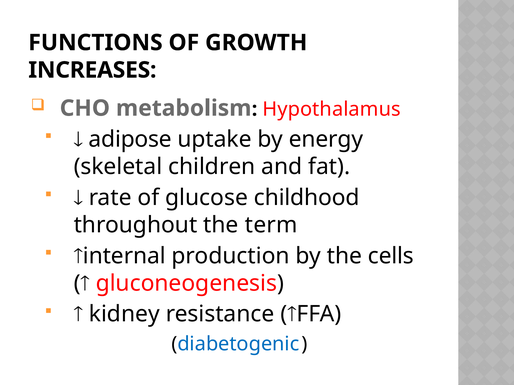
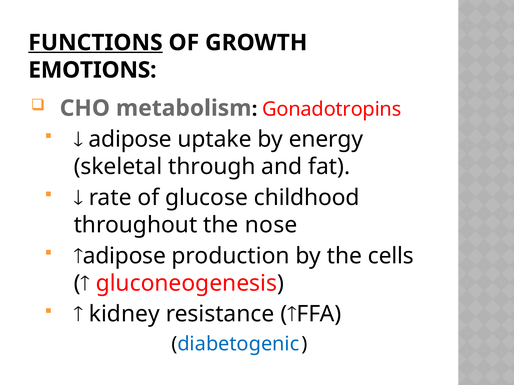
FUNCTIONS underline: none -> present
INCREASES: INCREASES -> EMOTIONS
Hypothalamus: Hypothalamus -> Gonadotropins
children: children -> through
term: term -> nose
internal at (124, 256): internal -> adipose
